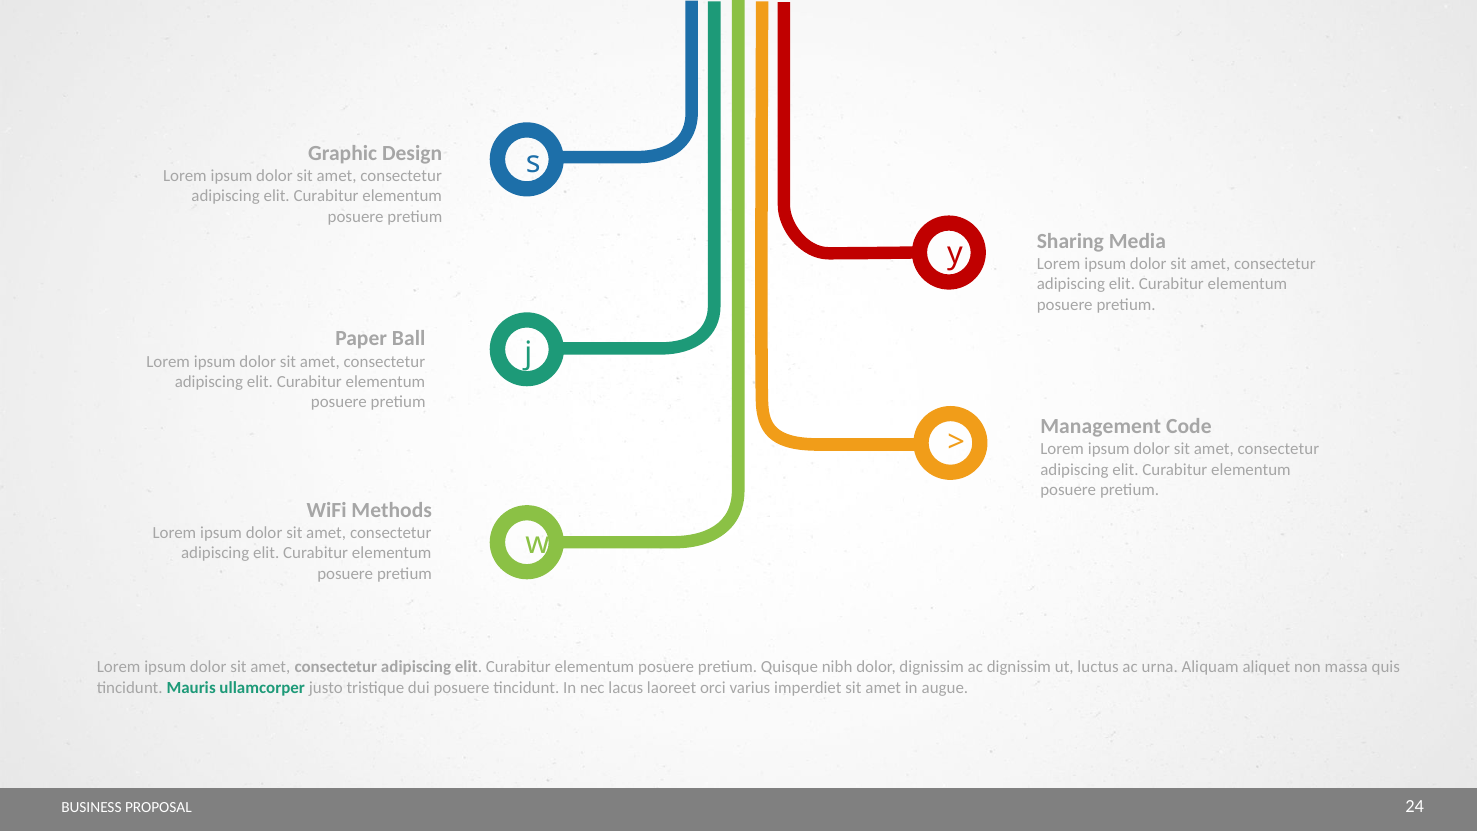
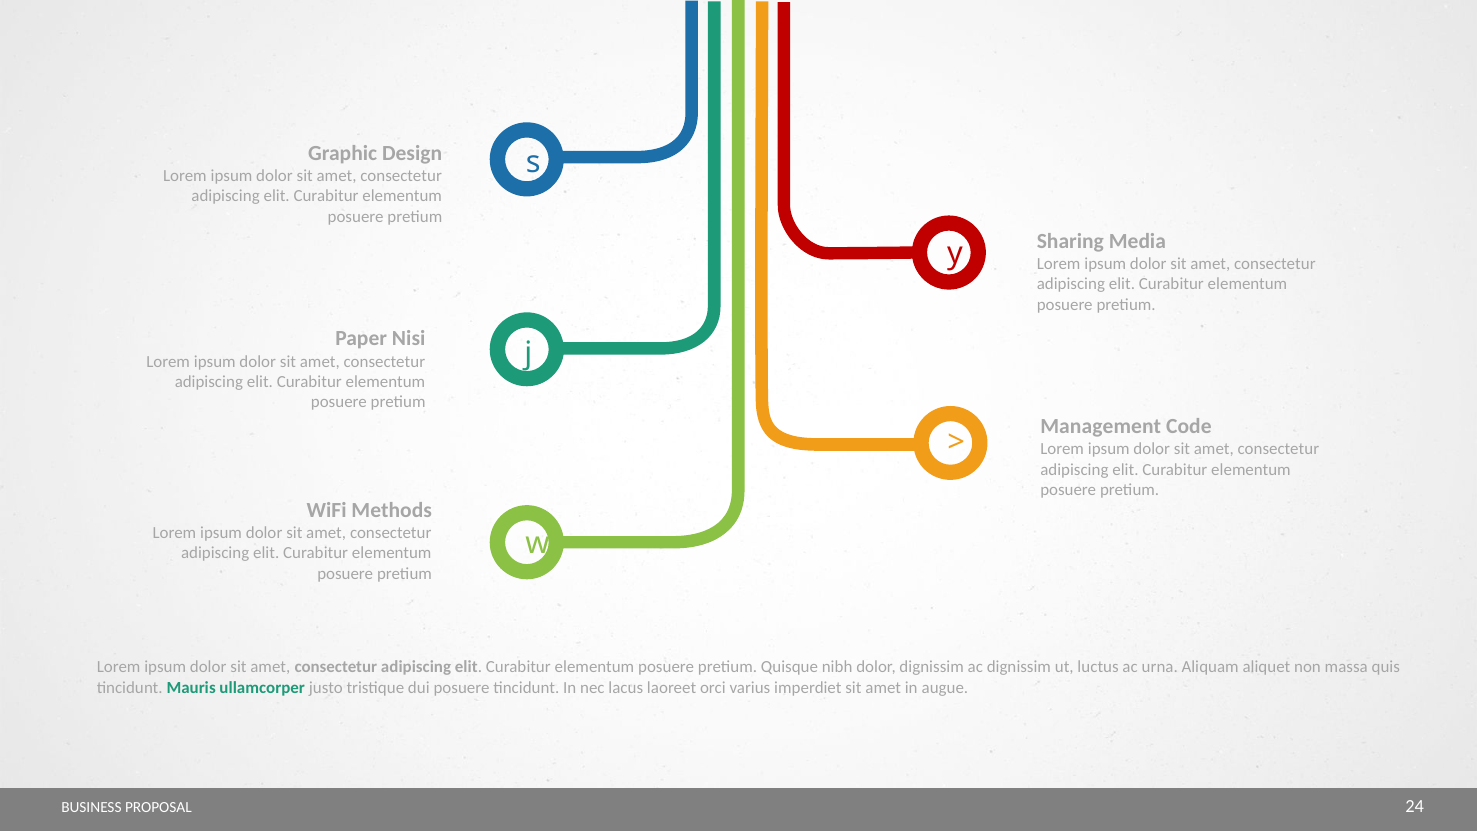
Ball: Ball -> Nisi
